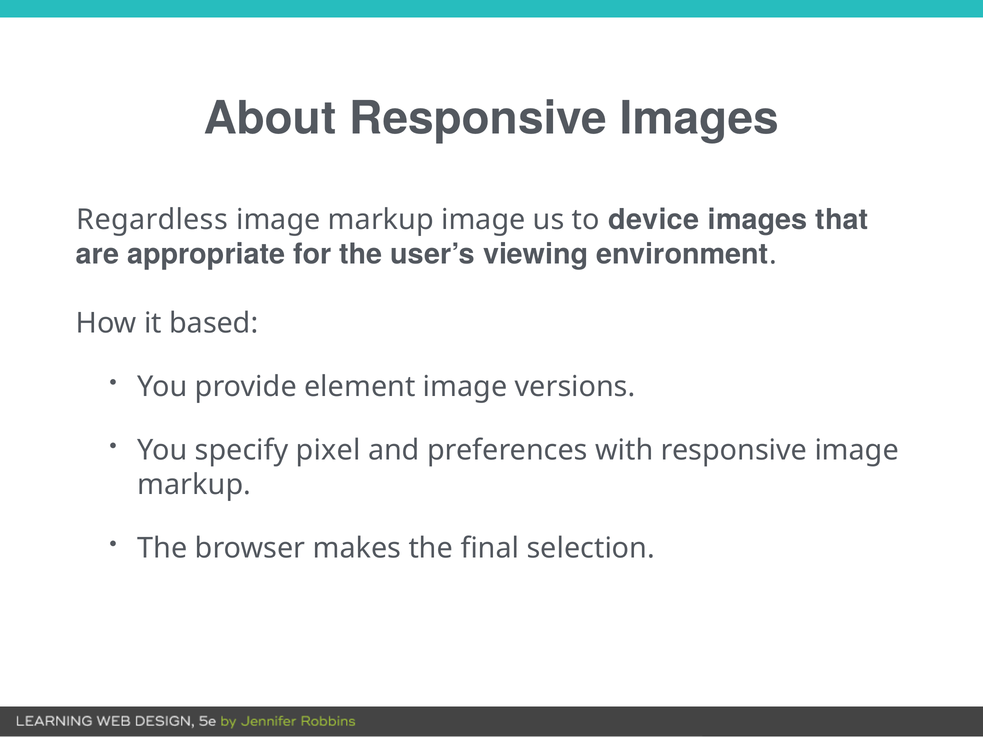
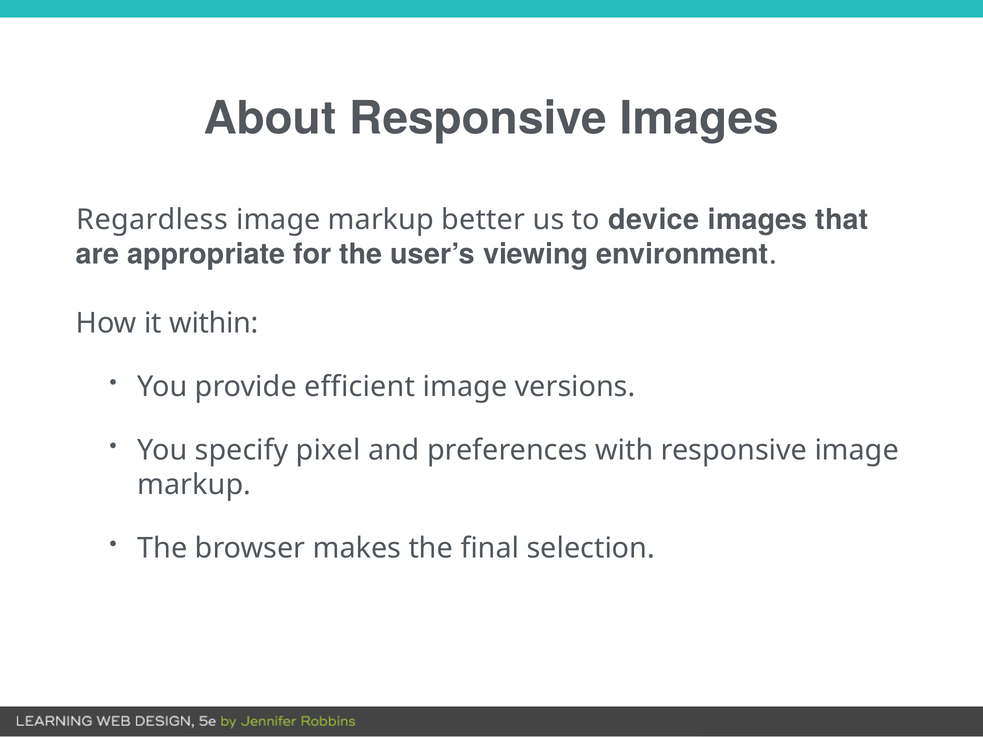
markup image: image -> better
based: based -> within
element: element -> efficient
